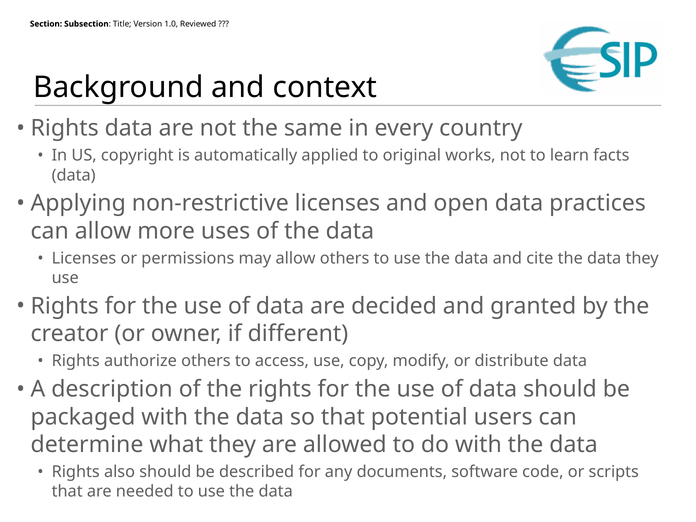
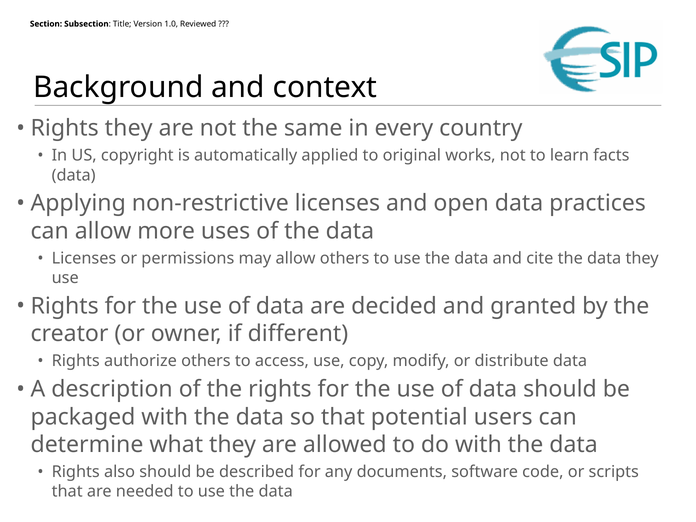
Rights data: data -> they
